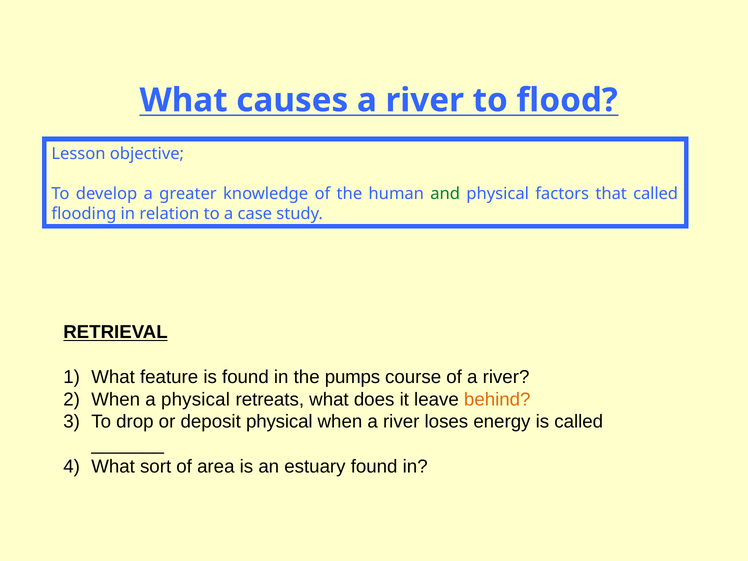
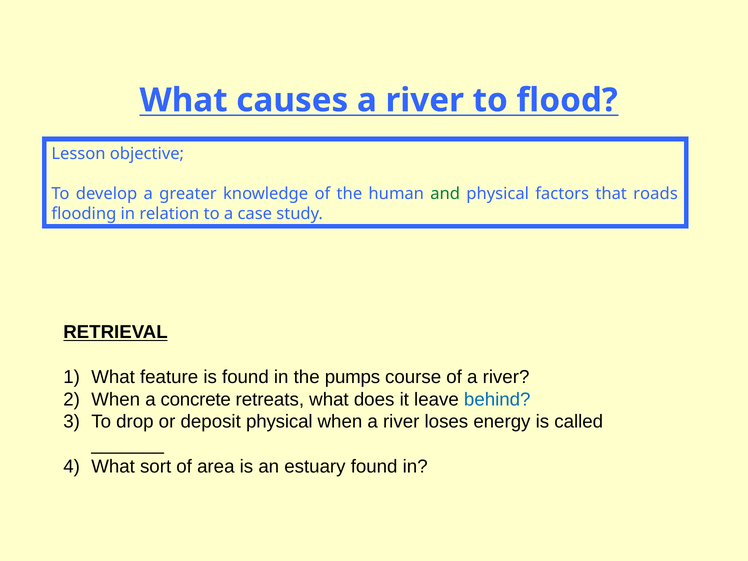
that called: called -> roads
a physical: physical -> concrete
behind colour: orange -> blue
